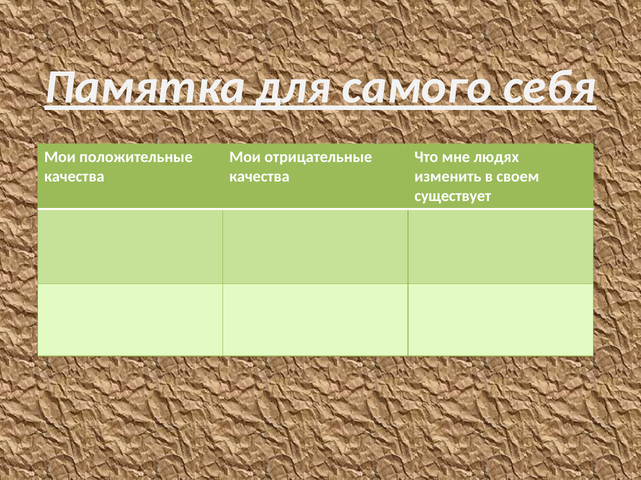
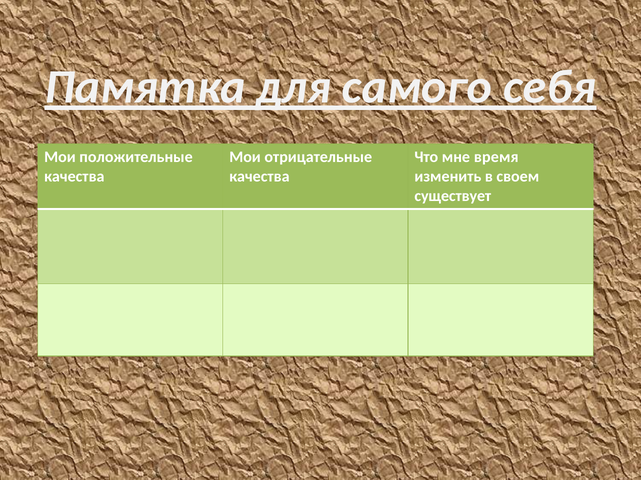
людях: людях -> время
